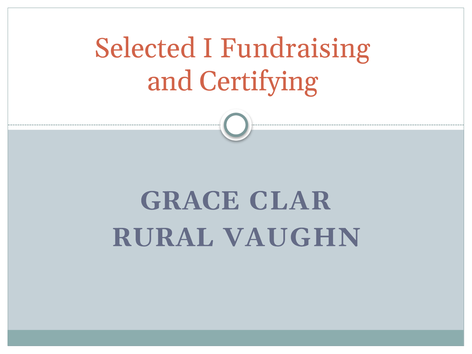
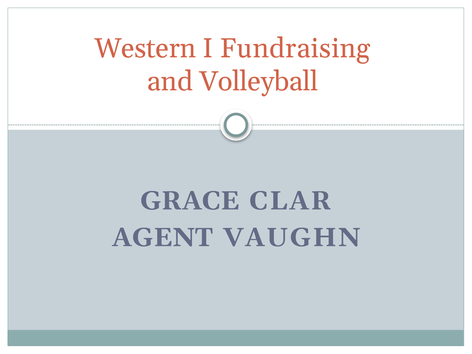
Selected: Selected -> Western
Certifying: Certifying -> Volleyball
RURAL: RURAL -> AGENT
